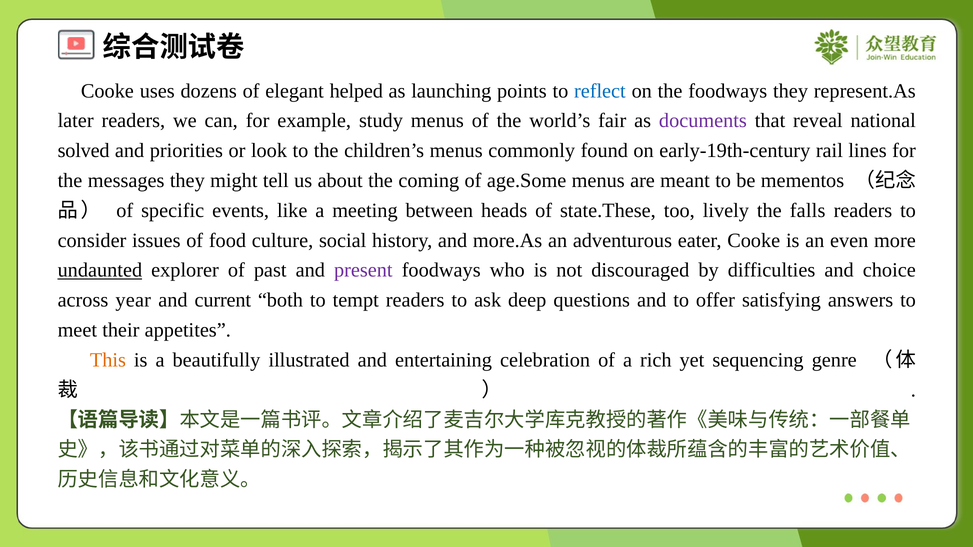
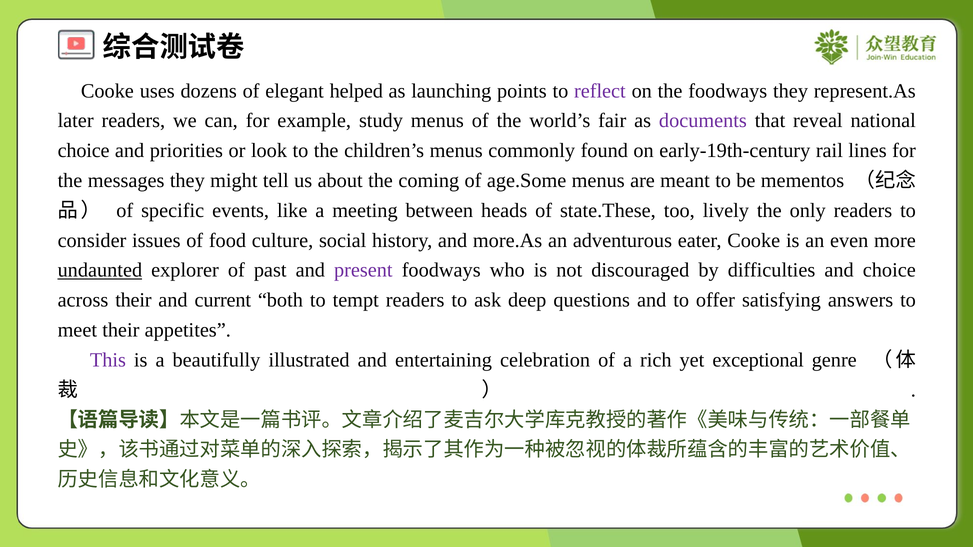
reflect colour: blue -> purple
solved at (84, 151): solved -> choice
falls: falls -> only
across year: year -> their
This colour: orange -> purple
sequencing: sequencing -> exceptional
